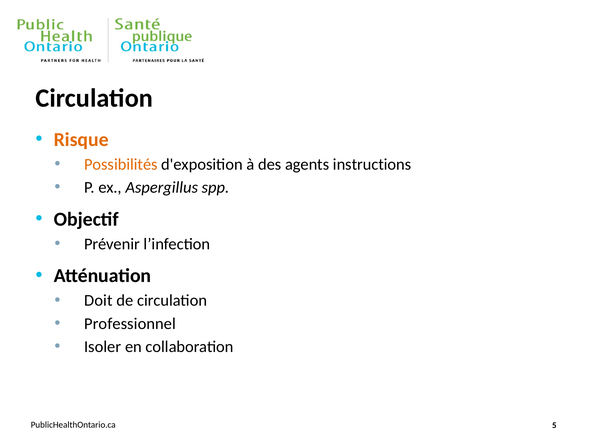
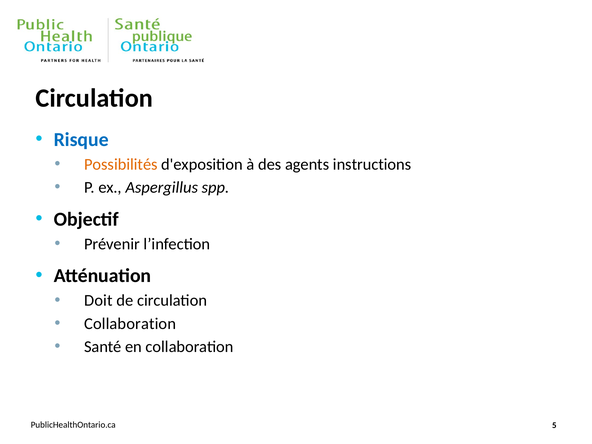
Risque colour: orange -> blue
Professionnel at (130, 324): Professionnel -> Collaboration
Isoler: Isoler -> Santé
